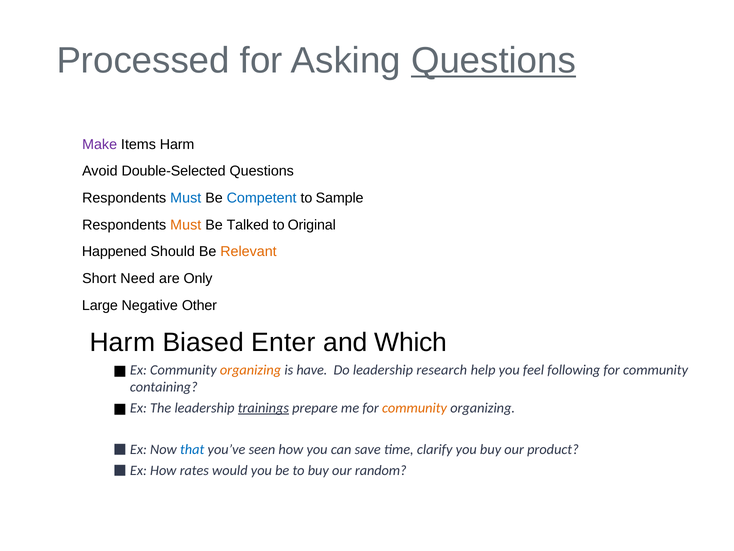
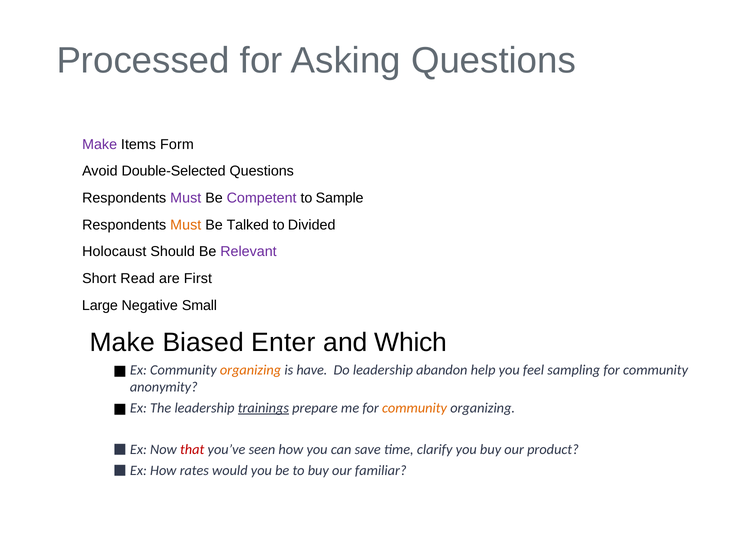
Questions at (494, 61) underline: present -> none
Items Harm: Harm -> Form
Must at (186, 198) colour: blue -> purple
Competent colour: blue -> purple
Original: Original -> Divided
Happened: Happened -> Holocaust
Relevant colour: orange -> purple
Need: Need -> Read
Only: Only -> First
Other: Other -> Small
Harm at (122, 342): Harm -> Make
research: research -> abandon
following: following -> sampling
containing: containing -> anonymity
that colour: blue -> red
random: random -> familiar
